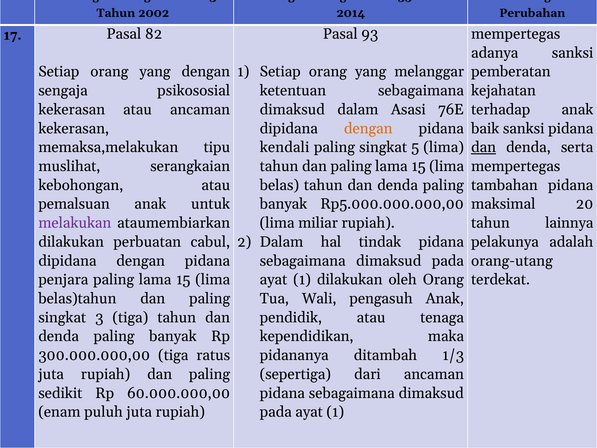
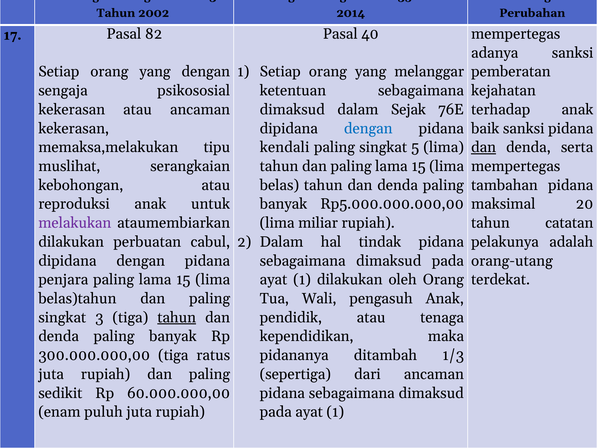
93: 93 -> 40
Asasi: Asasi -> Sejak
dengan at (368, 128) colour: orange -> blue
pemalsuan: pemalsuan -> reproduksi
lainnya: lainnya -> catatan
tahun at (177, 317) underline: none -> present
